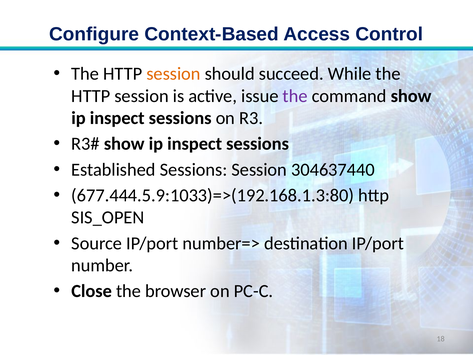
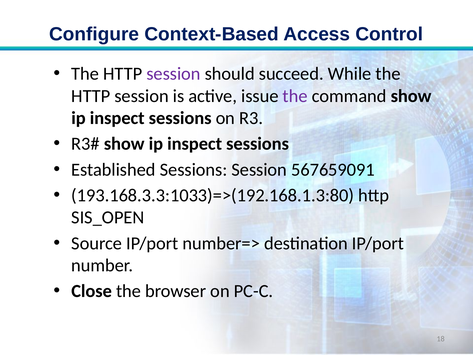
session at (173, 74) colour: orange -> purple
304637440: 304637440 -> 567659091
677.444.5.9:1033)=>(192.168.1.3:80: 677.444.5.9:1033)=>(192.168.1.3:80 -> 193.168.3.3:1033)=>(192.168.1.3:80
